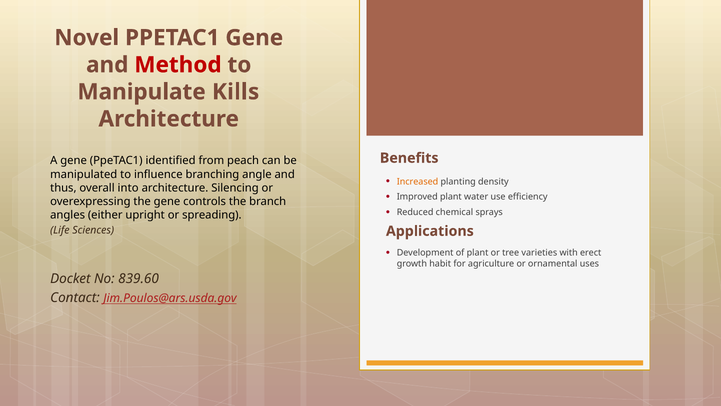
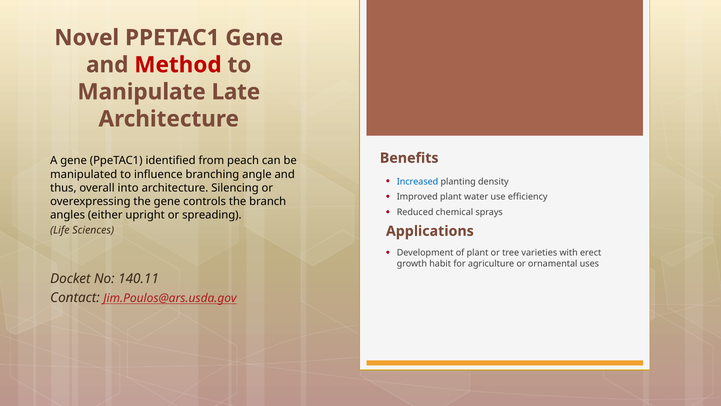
Kills: Kills -> Late
Increased colour: orange -> blue
839.60: 839.60 -> 140.11
